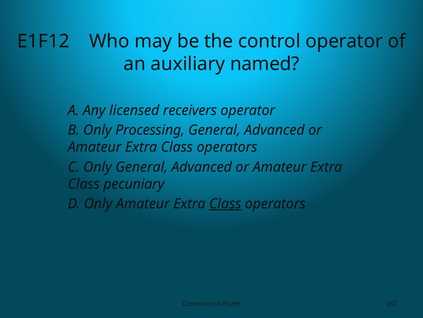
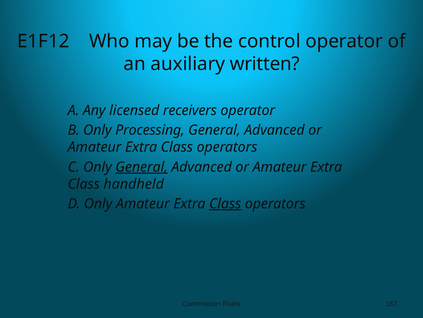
named: named -> written
General at (142, 167) underline: none -> present
pecuniary: pecuniary -> handheld
